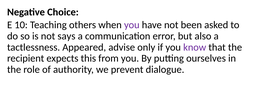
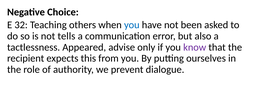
10: 10 -> 32
you at (132, 25) colour: purple -> blue
says: says -> tells
